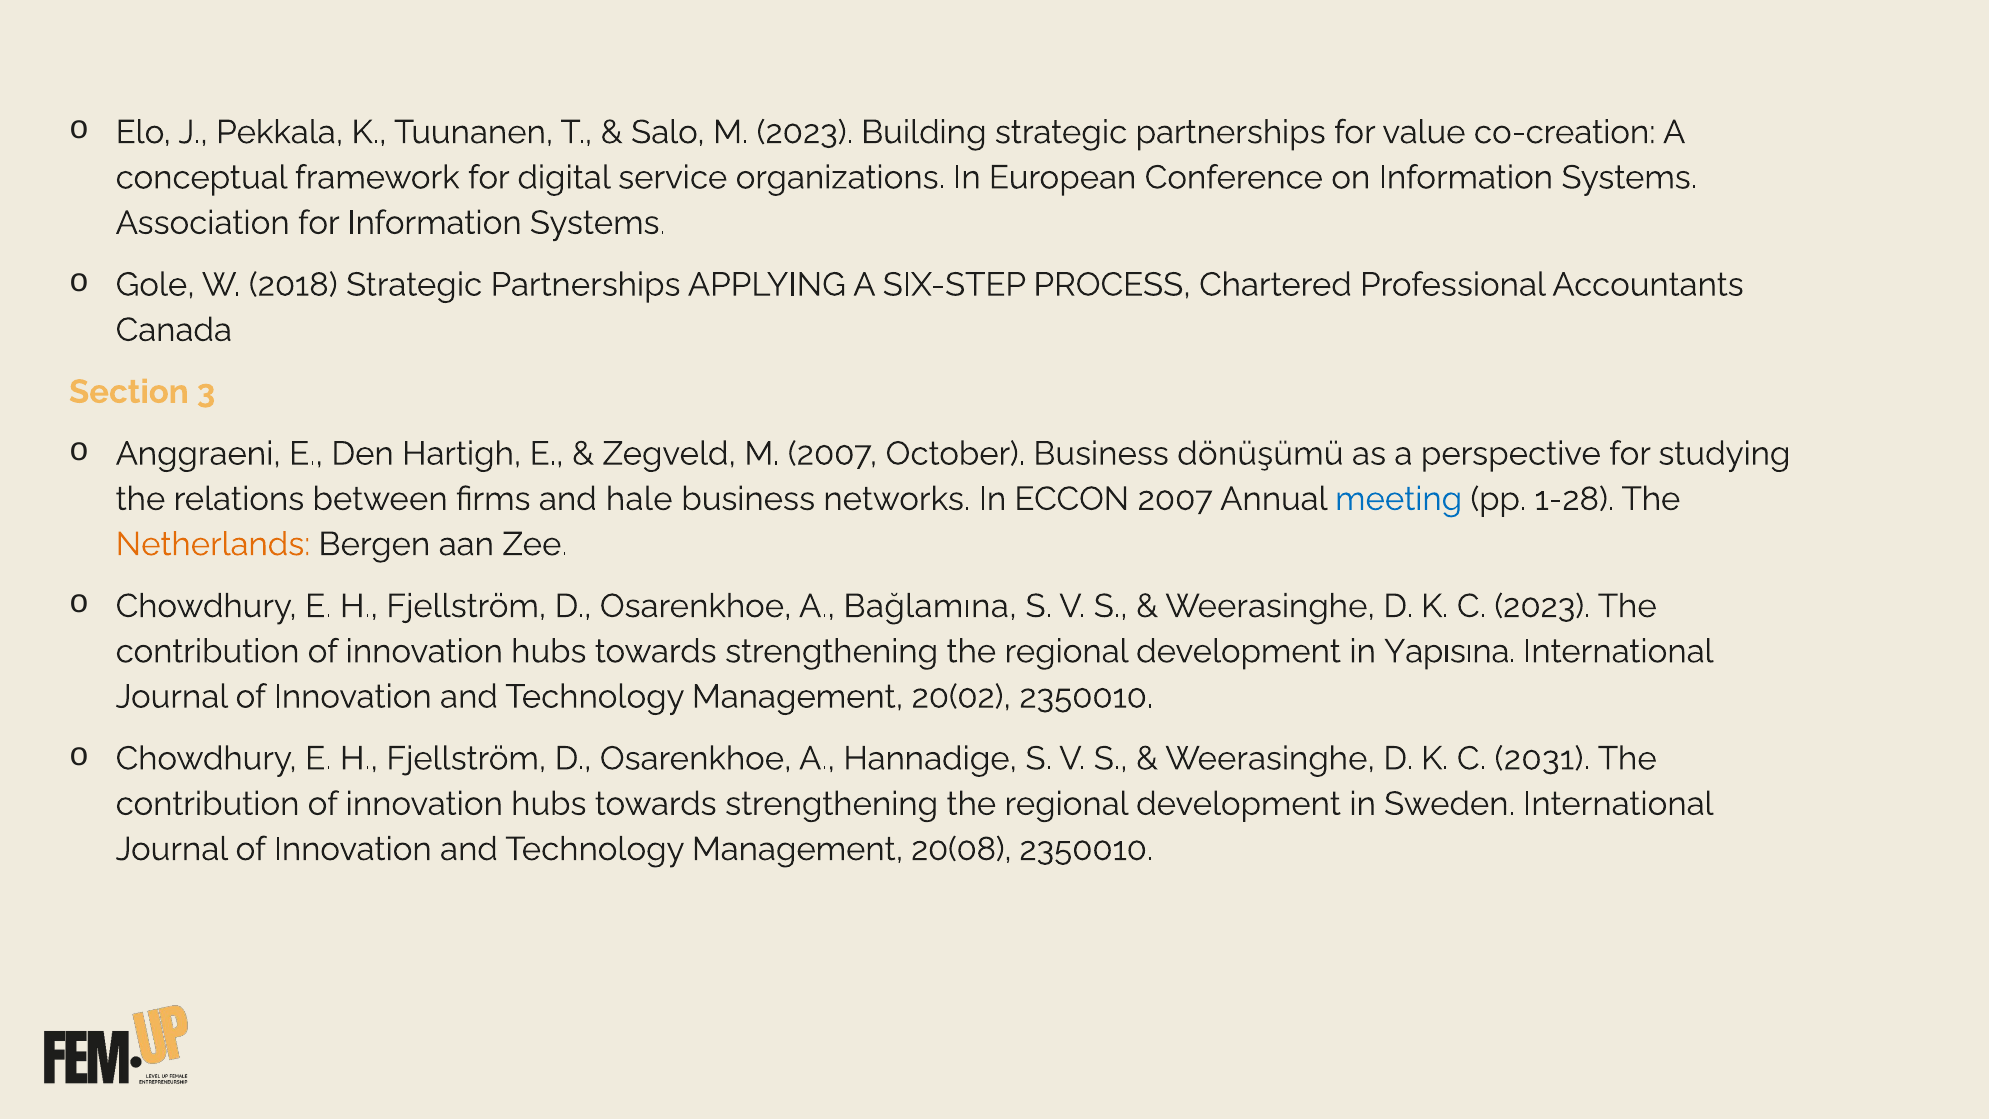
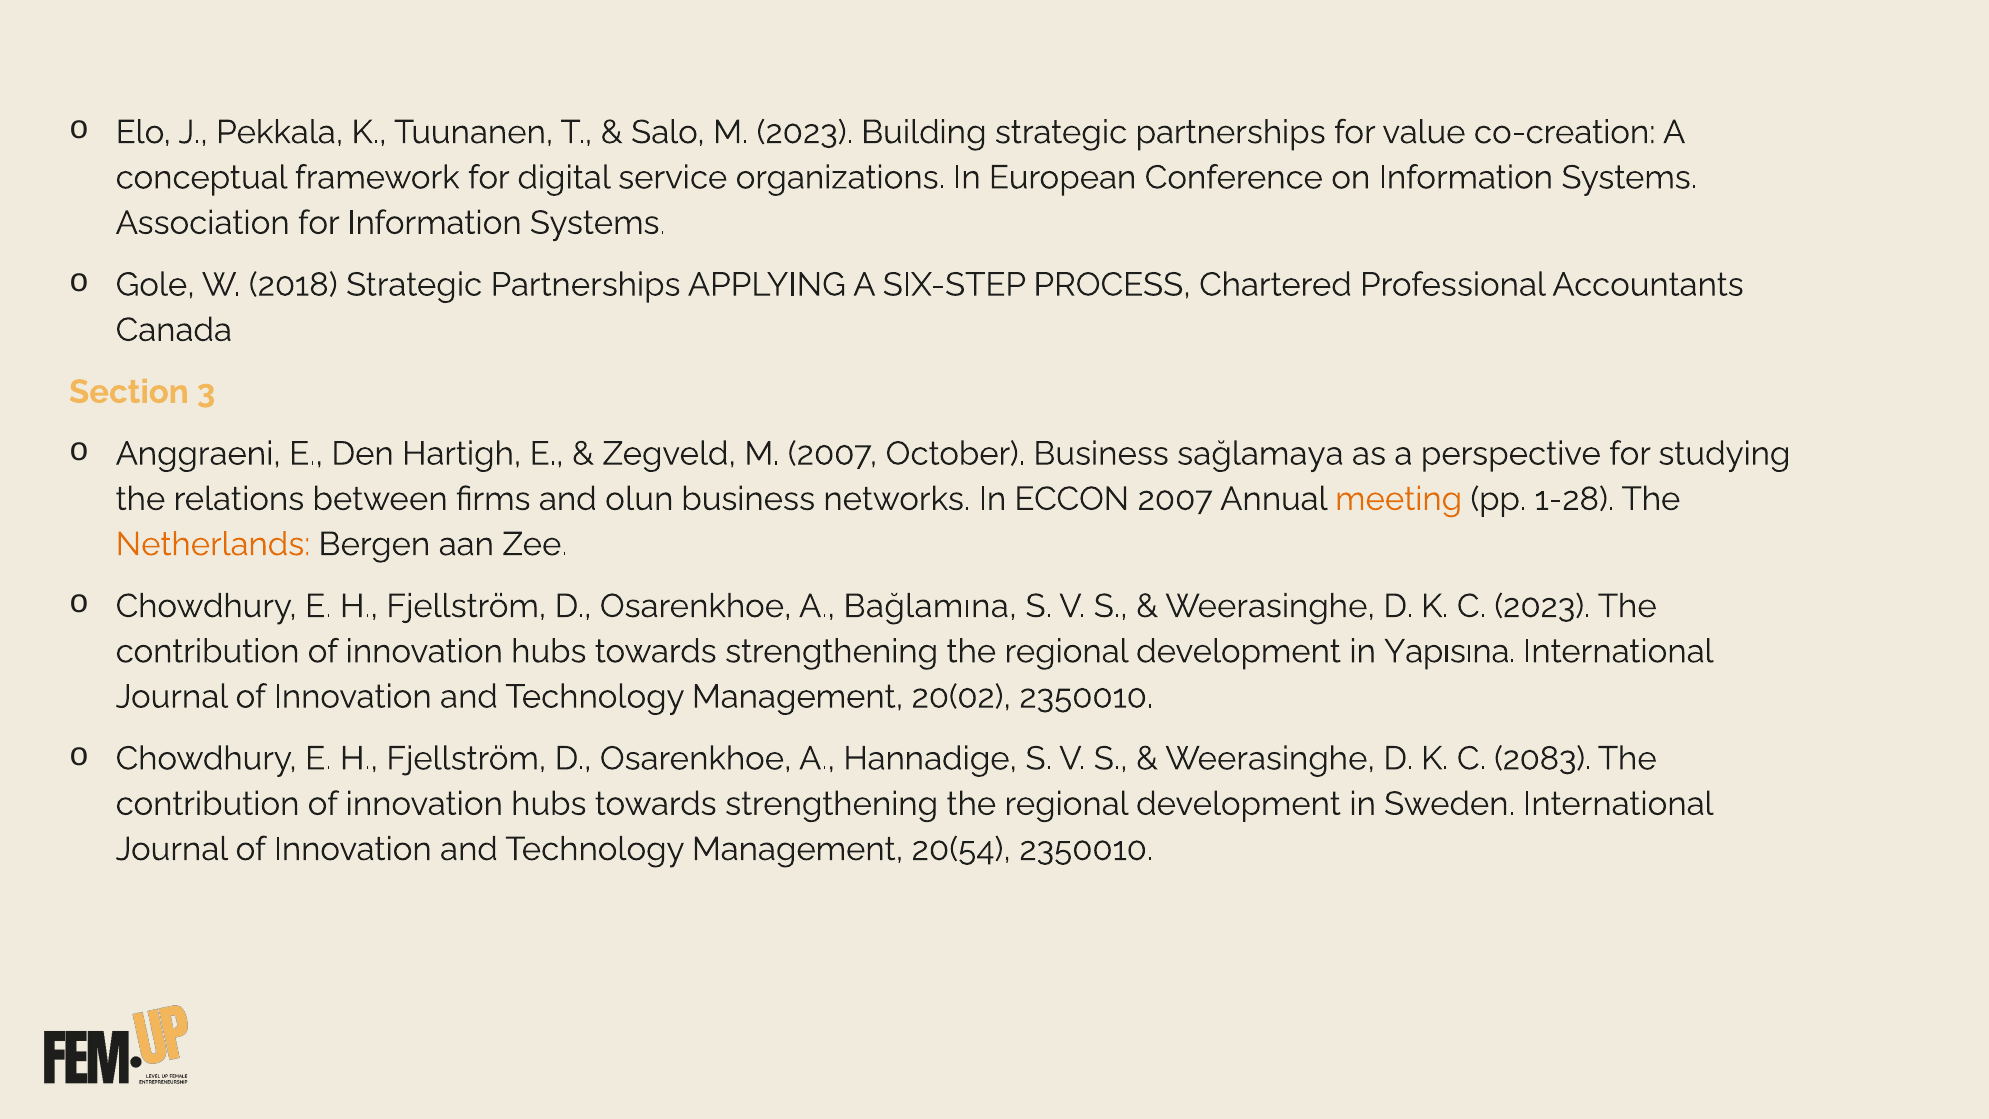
dönüşümü: dönüşümü -> sağlamaya
hale: hale -> olun
meeting colour: blue -> orange
2031: 2031 -> 2083
20(08: 20(08 -> 20(54
